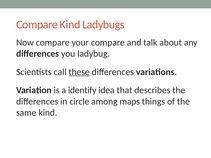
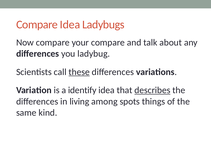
Compare Kind: Kind -> Idea
describes underline: none -> present
circle: circle -> living
maps: maps -> spots
